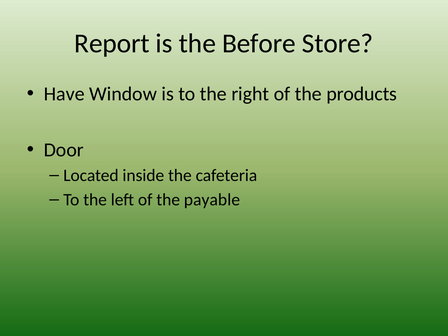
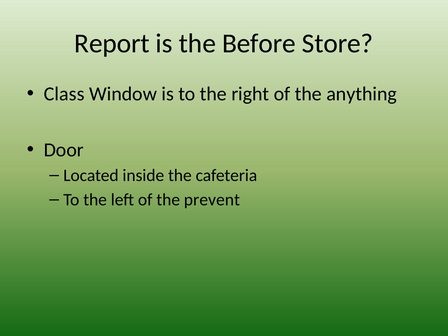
Have: Have -> Class
products: products -> anything
payable: payable -> prevent
